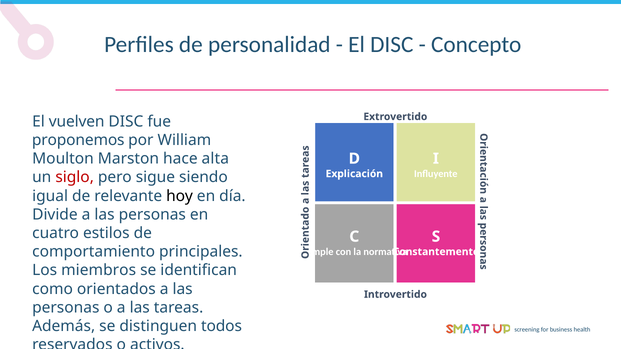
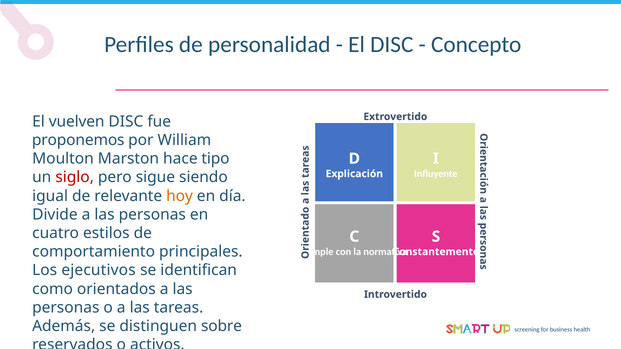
alta: alta -> tipo
hoy colour: black -> orange
miembros: miembros -> ejecutivos
todos: todos -> sobre
